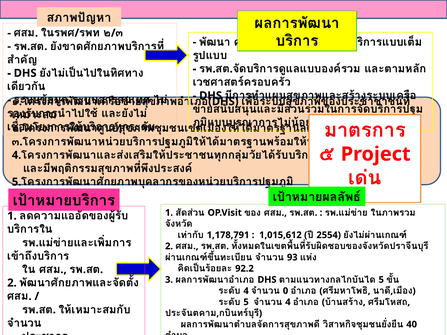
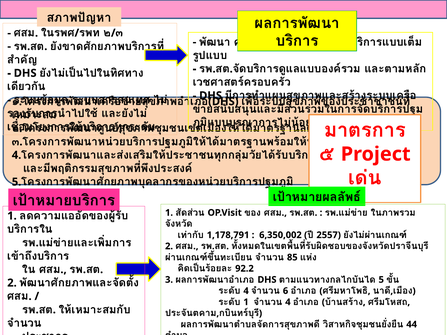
1,015,612: 1,015,612 -> 6,350,002
2554: 2554 -> 2557
93: 93 -> 85
0: 0 -> 6
5 at (246, 302): 5 -> 1
40: 40 -> 44
